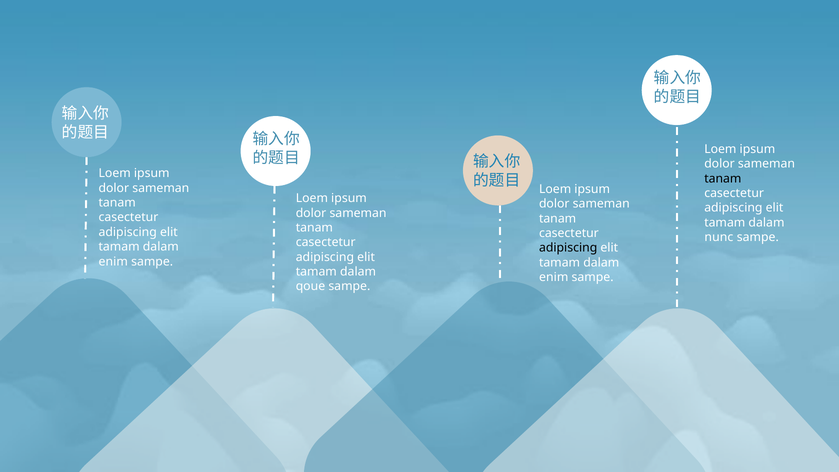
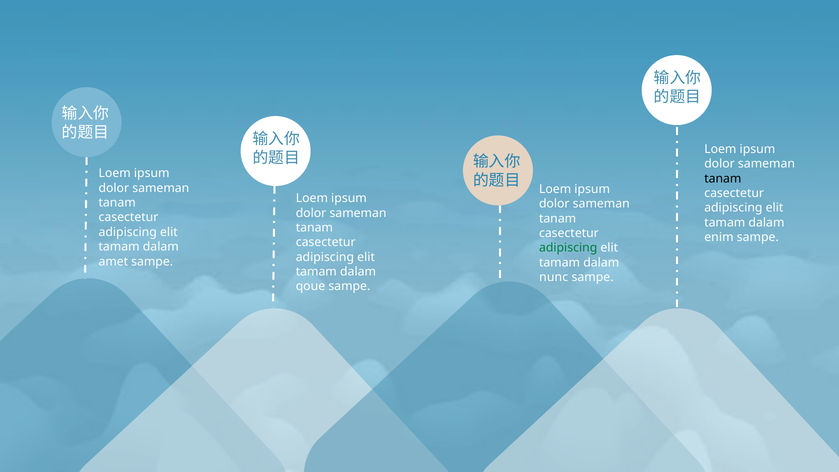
nunc: nunc -> enim
adipiscing at (568, 248) colour: black -> green
enim at (113, 261): enim -> amet
enim at (554, 277): enim -> nunc
